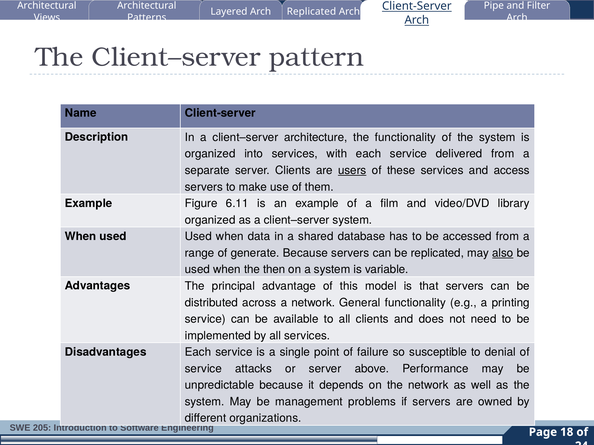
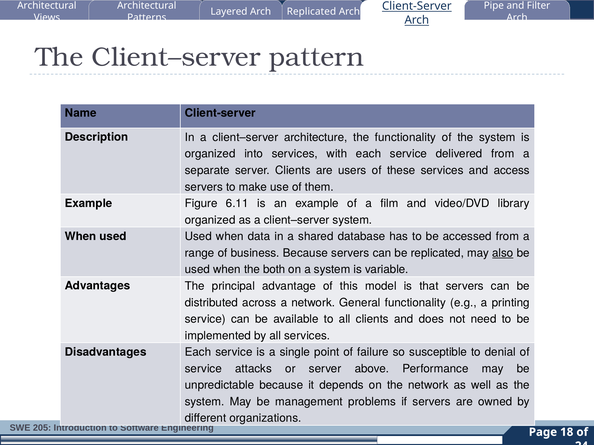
users underline: present -> none
generate: generate -> business
then: then -> both
